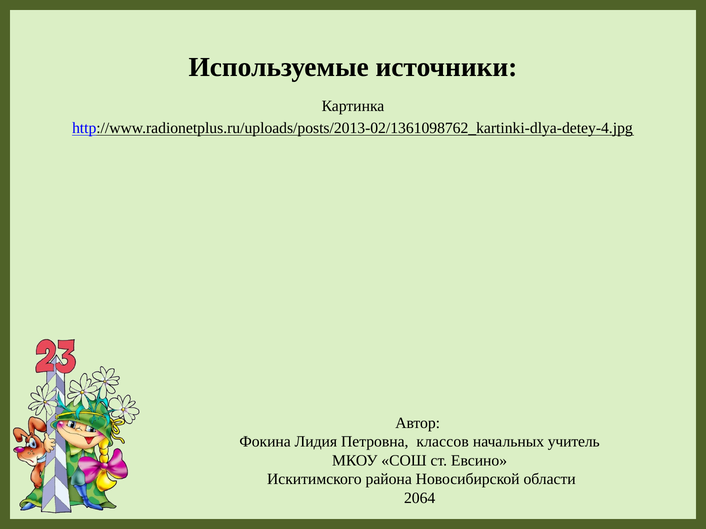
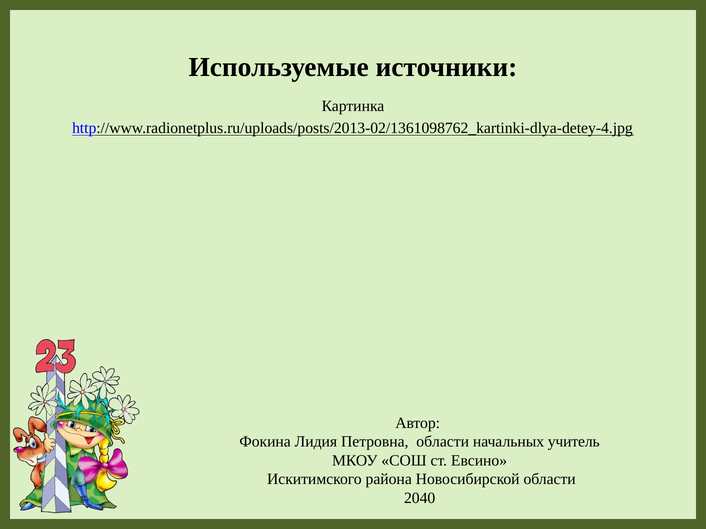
Петровна классов: классов -> области
2064: 2064 -> 2040
